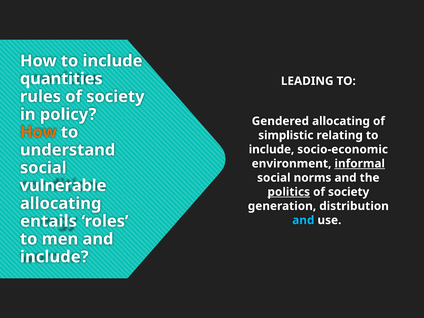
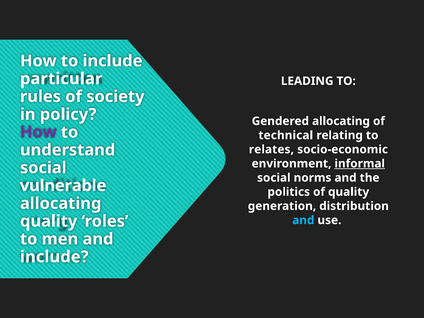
quantities: quantities -> particular
How at (38, 132) colour: orange -> purple
simplistic: simplistic -> technical
include at (271, 149): include -> relates
politics underline: present -> none
society at (349, 192): society -> quality
entails at (49, 221): entails -> quality
